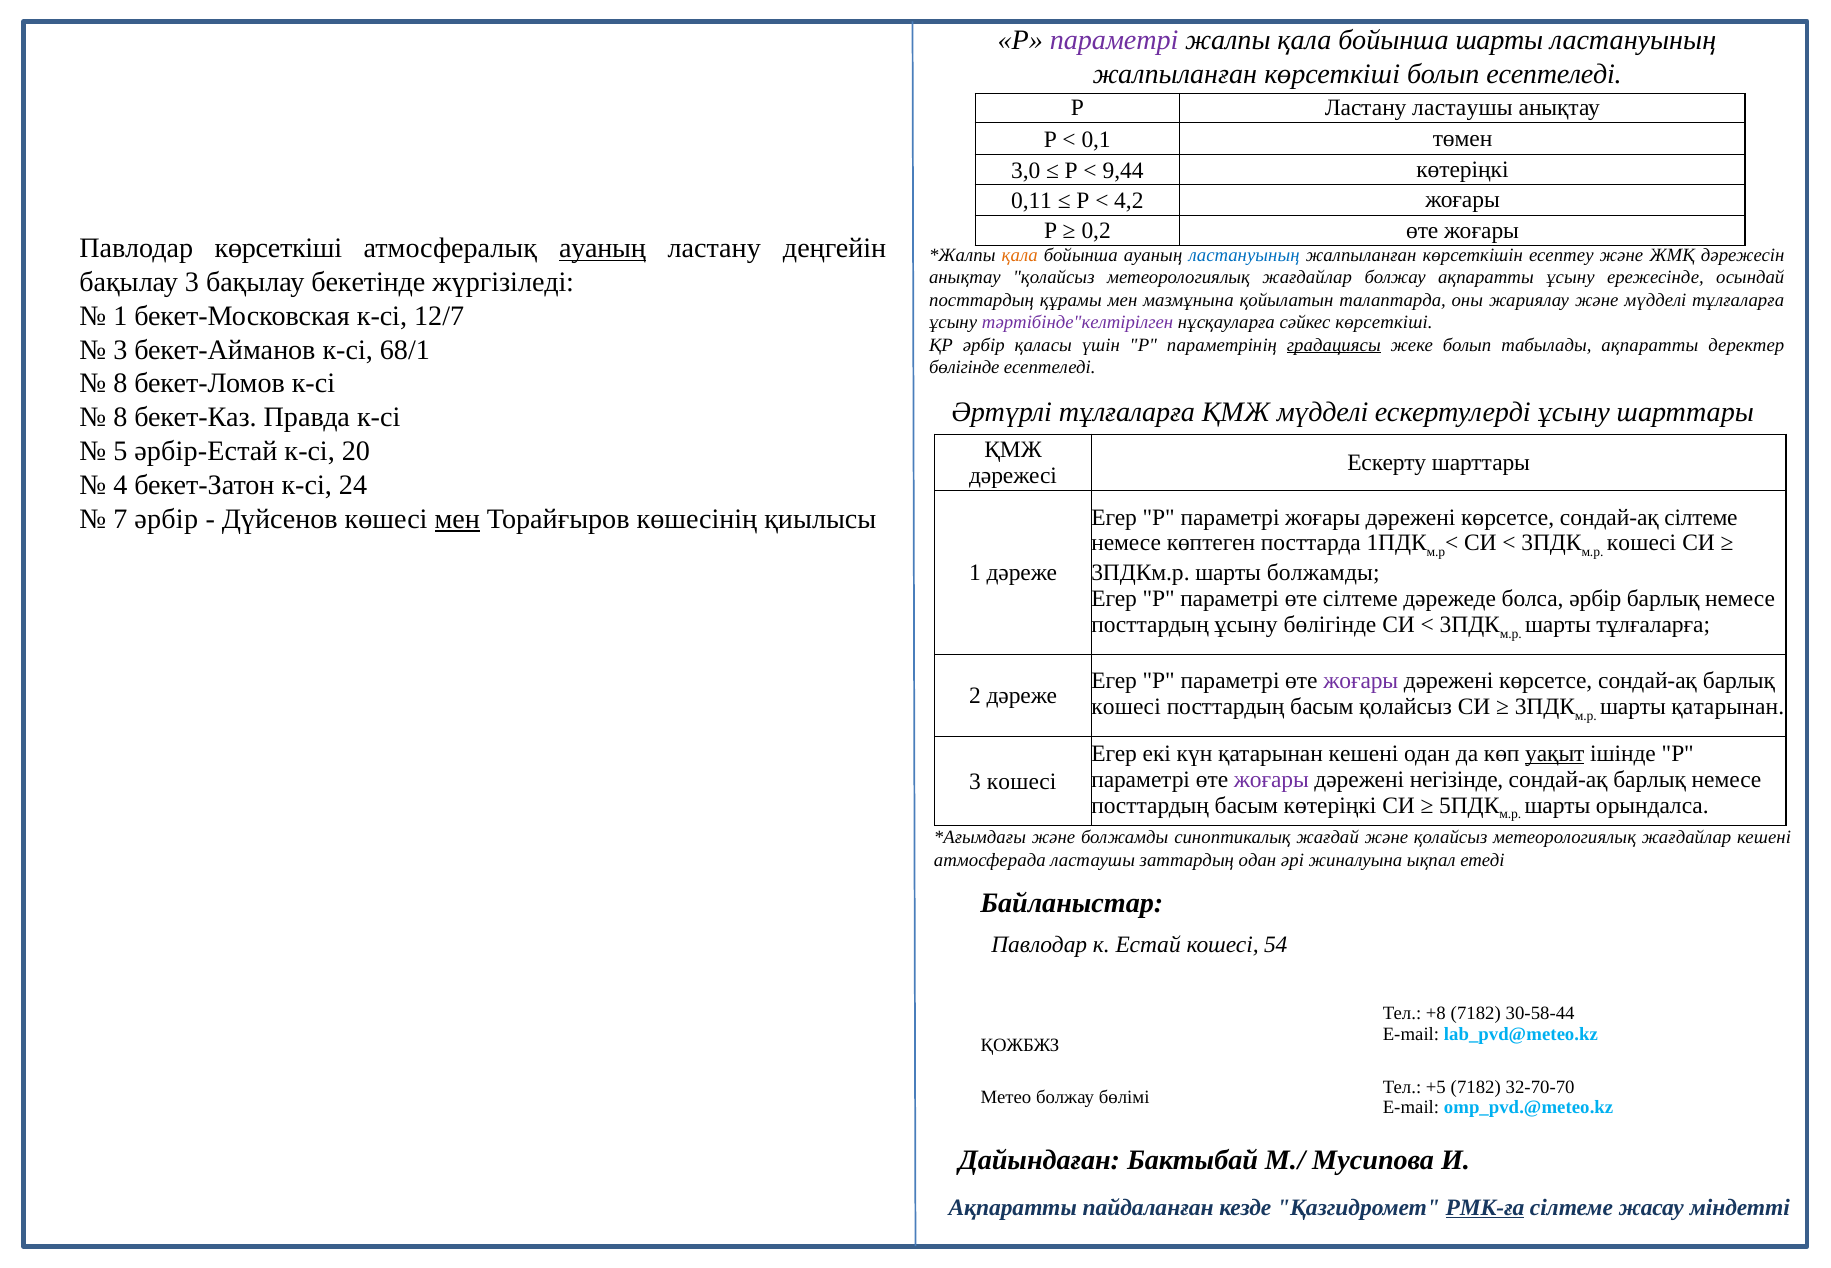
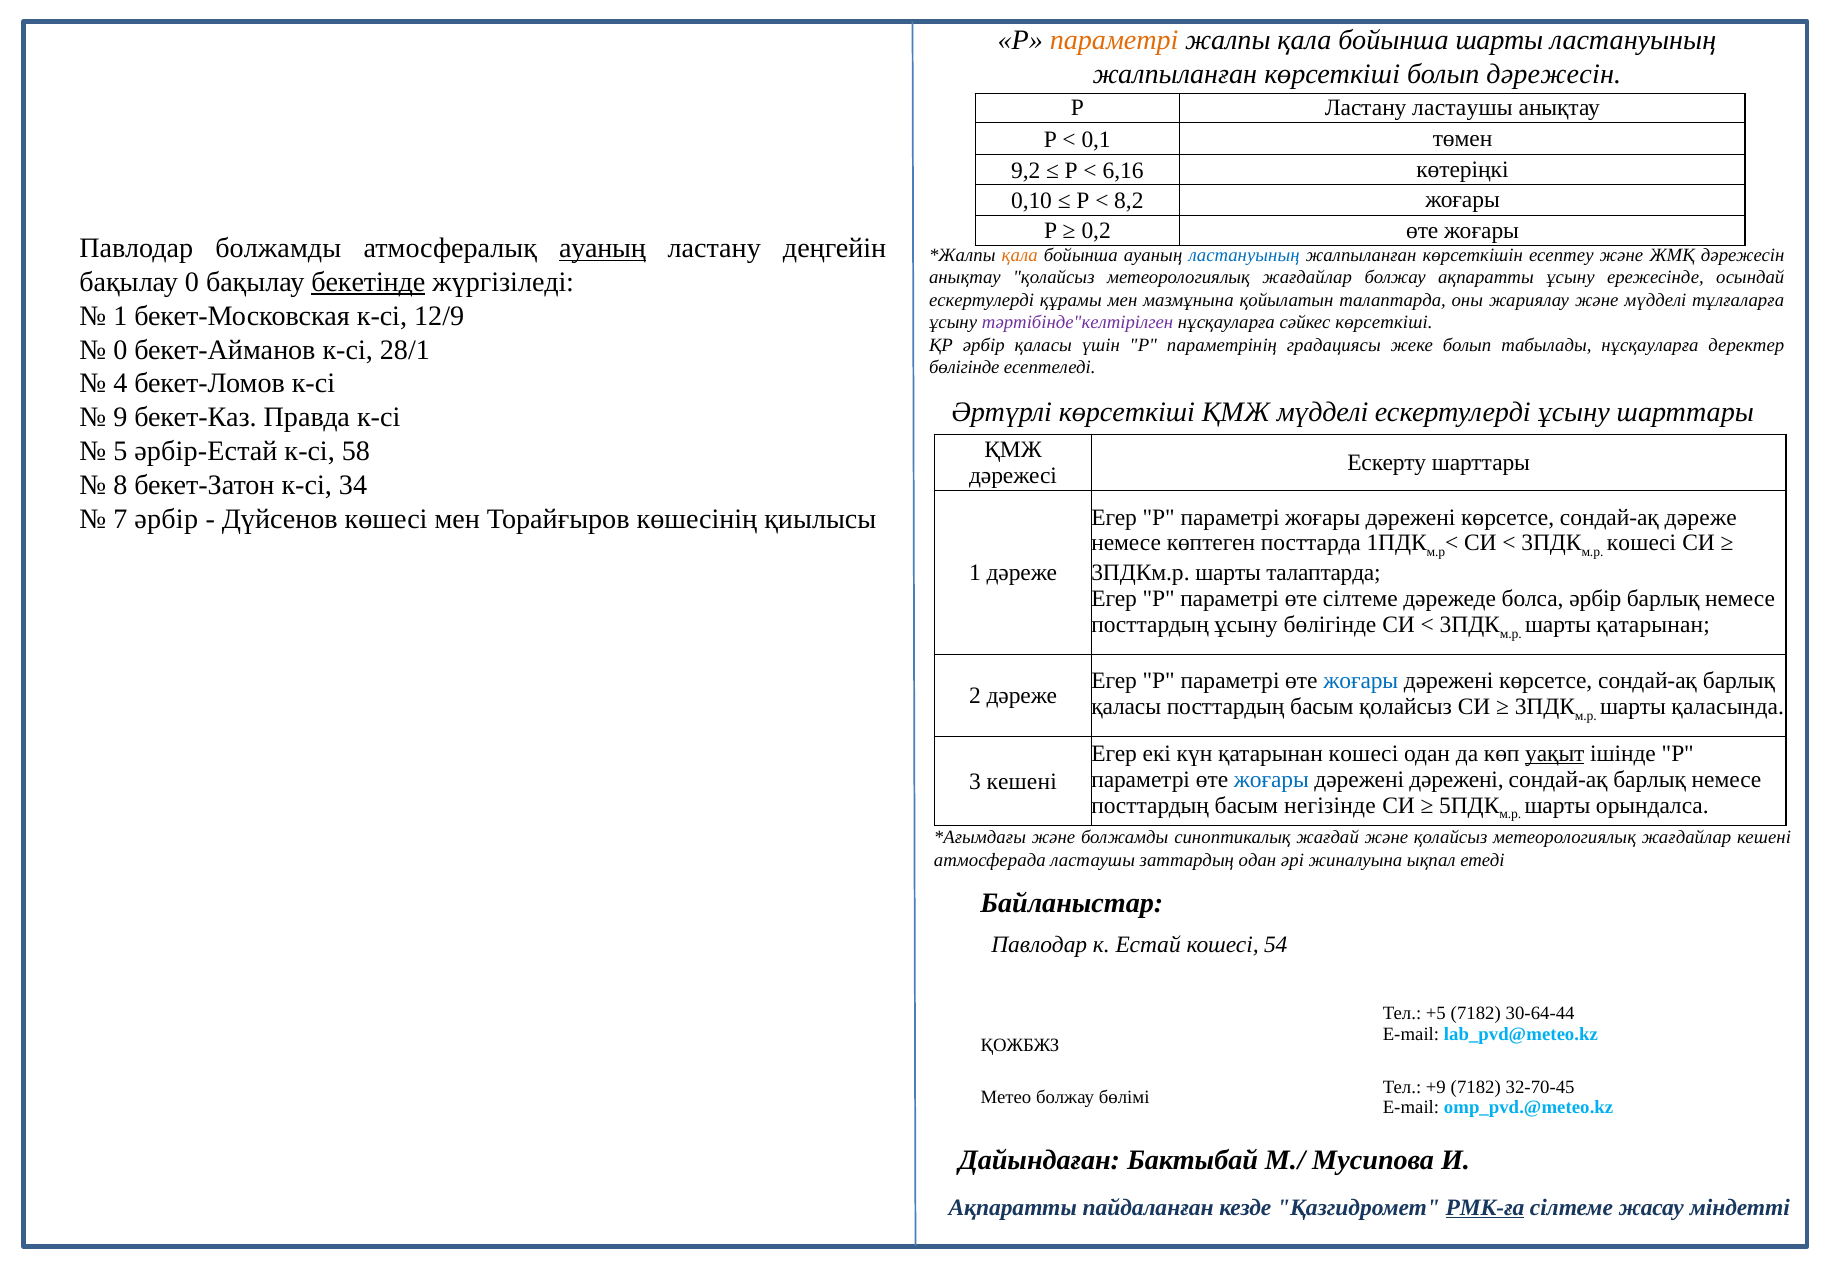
параметрі at (1114, 40) colour: purple -> orange
болып есептеледі: есептеледі -> дәрежесін
3,0: 3,0 -> 9,2
9,44: 9,44 -> 6,16
0,11: 0,11 -> 0,10
4,2: 4,2 -> 8,2
Павлодар көрсеткіші: көрсеткіші -> болжамды
бақылау 3: 3 -> 0
бекетінде underline: none -> present
посттардың at (982, 300): посттардың -> ескертулерді
12/7: 12/7 -> 12/9
градациясы underline: present -> none
табылады ақпаратты: ақпаратты -> нұсқауларға
3 at (120, 350): 3 -> 0
68/1: 68/1 -> 28/1
8 at (120, 384): 8 -> 4
Әртүрлі тұлғаларға: тұлғаларға -> көрсеткіші
8 at (120, 417): 8 -> 9
20: 20 -> 58
4: 4 -> 8
24: 24 -> 34
мен at (457, 519) underline: present -> none
сондай-ақ сілтеме: сілтеме -> дәреже
шарты болжамды: болжамды -> талаптарда
шарты тұлғаларға: тұлғаларға -> қатарынан
жоғары at (1361, 681) colour: purple -> blue
кошесi at (1126, 707): кошесi -> қаласы
шарты қатарынан: қатарынан -> қаласында
қатарынан кешені: кешені -> кошесi
жоғары at (1271, 779) colour: purple -> blue
дәрежені негізінде: негізінде -> дәрежені
3 кошесi: кошесi -> кешені
басым көтеріңкі: көтеріңкі -> негізінде
+8: +8 -> +5
30-58-44: 30-58-44 -> 30-64-44
+5: +5 -> +9
32-70-70: 32-70-70 -> 32-70-45
